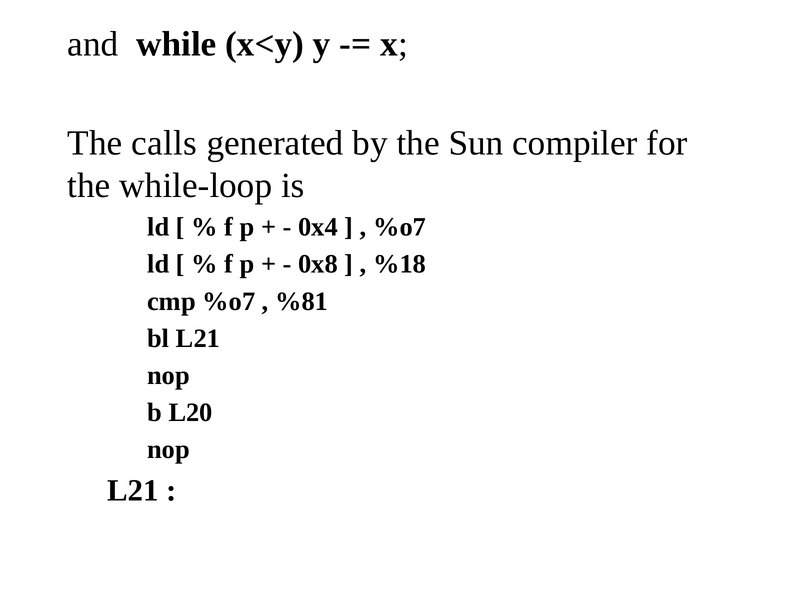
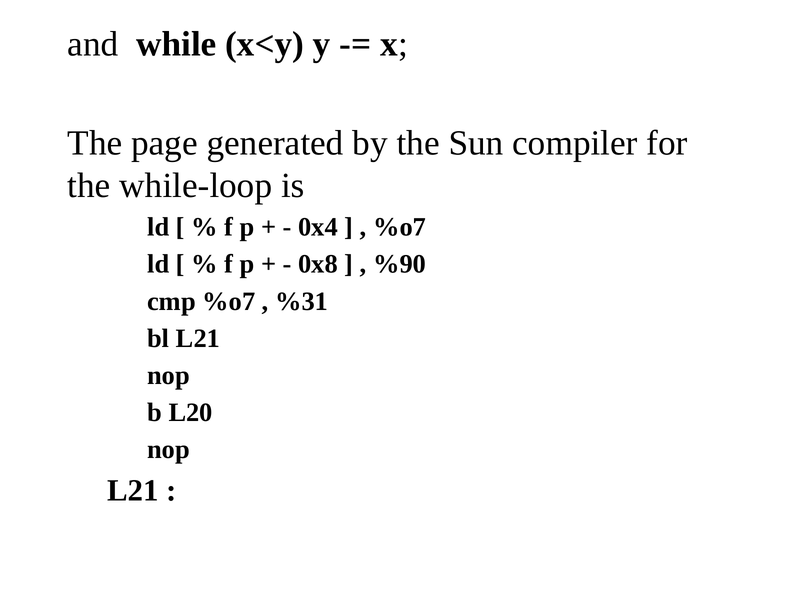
calls: calls -> page
%18: %18 -> %90
%81: %81 -> %31
